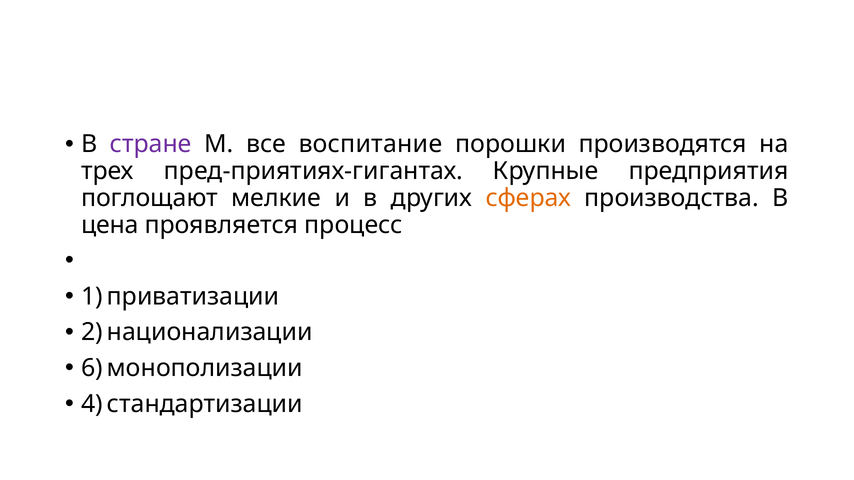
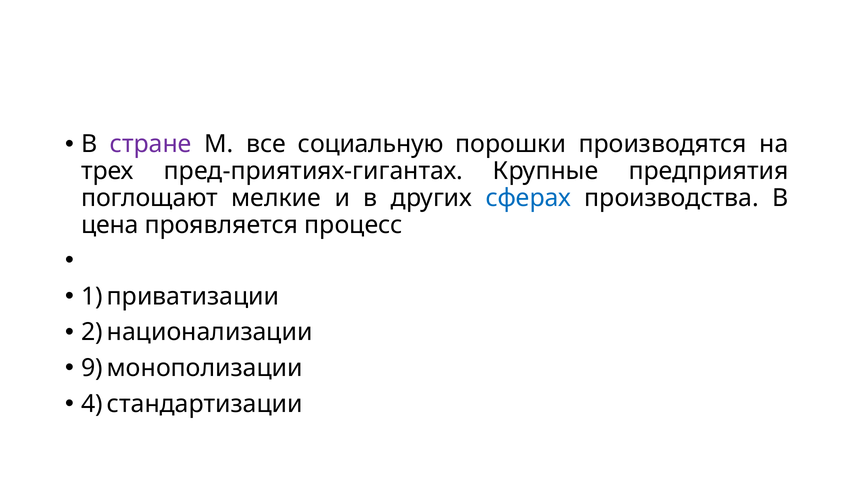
воспитание: воспитание -> социальную
сферах colour: orange -> blue
6: 6 -> 9
